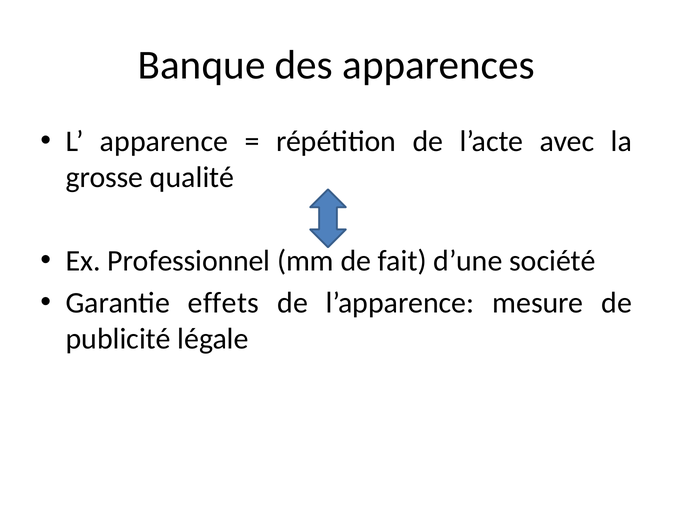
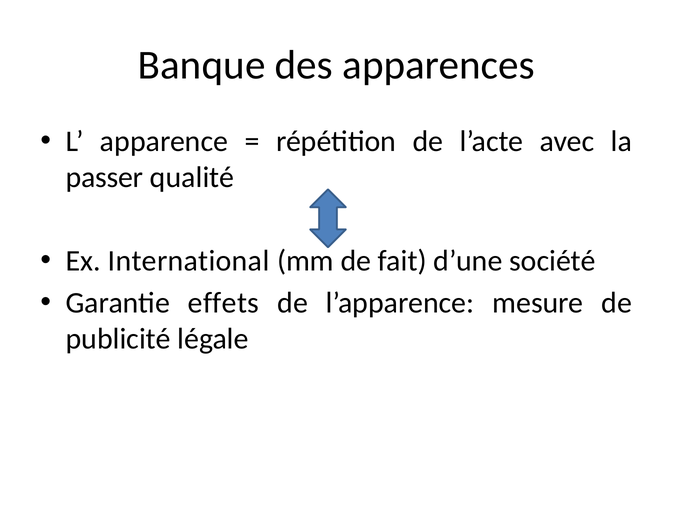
grosse: grosse -> passer
Professionnel: Professionnel -> International
